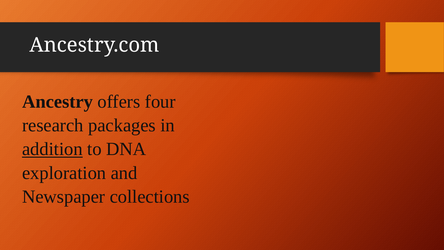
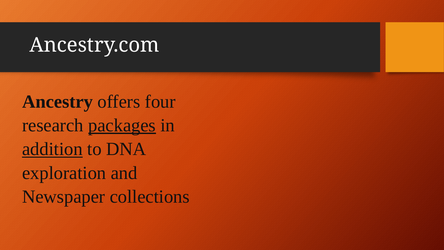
packages underline: none -> present
